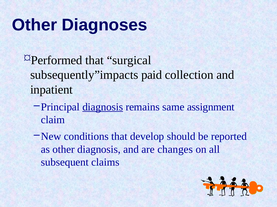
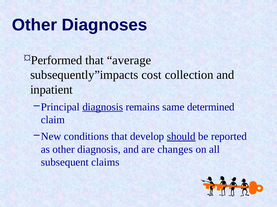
surgical: surgical -> average
paid: paid -> cost
assignment: assignment -> determined
should underline: none -> present
